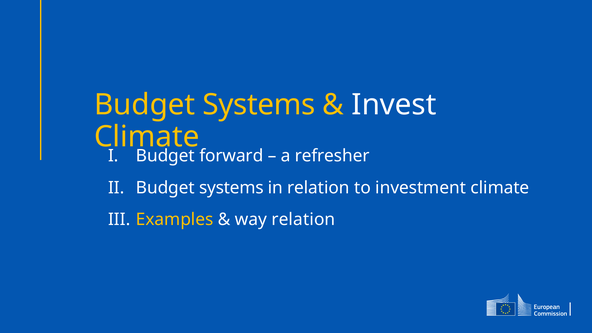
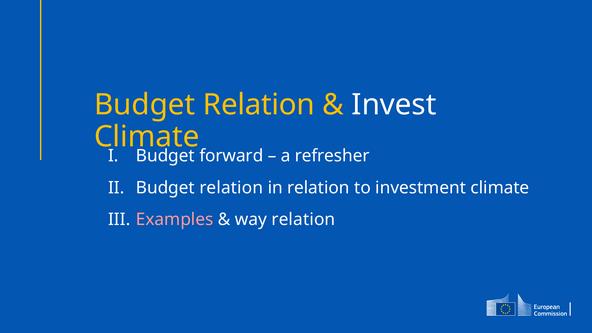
Systems at (259, 105): Systems -> Relation
systems at (231, 188): systems -> relation
Examples colour: yellow -> pink
